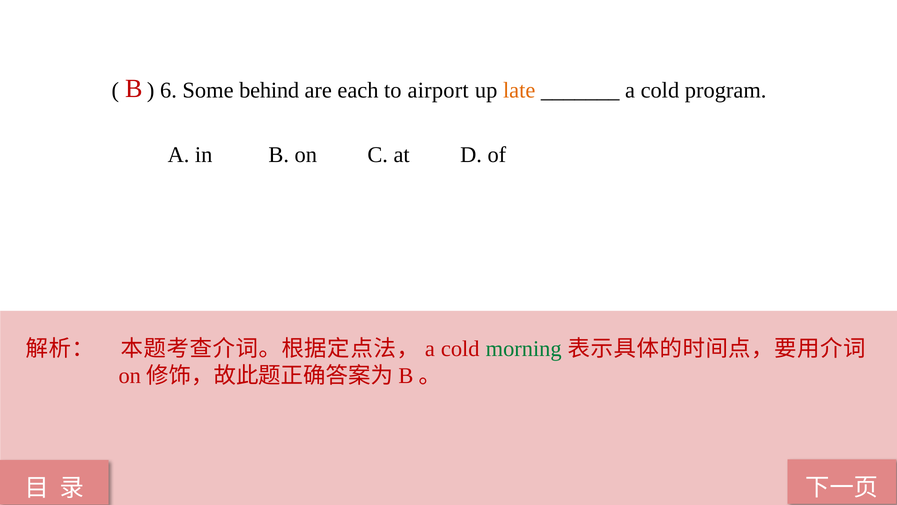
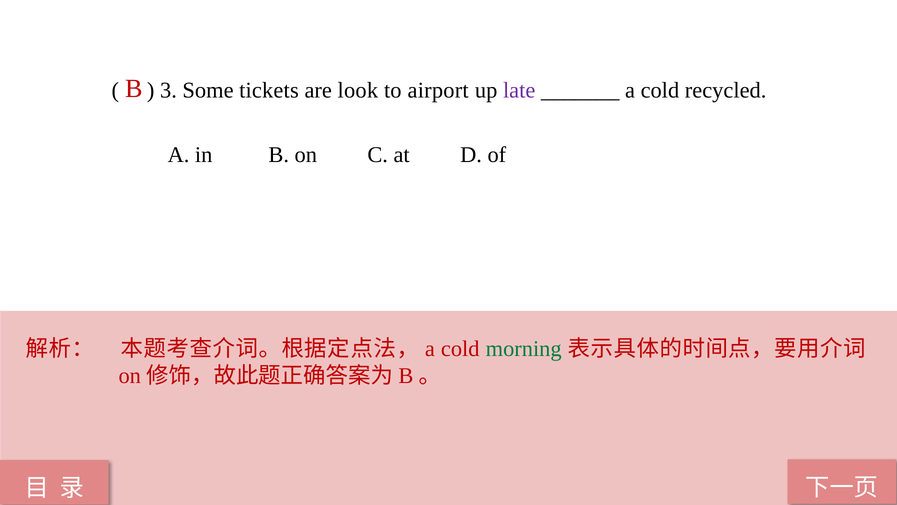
6: 6 -> 3
behind: behind -> tickets
each: each -> look
late colour: orange -> purple
program: program -> recycled
